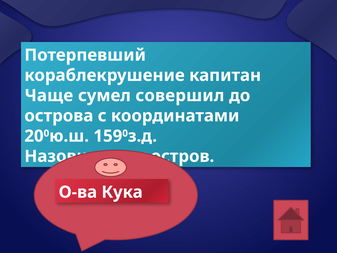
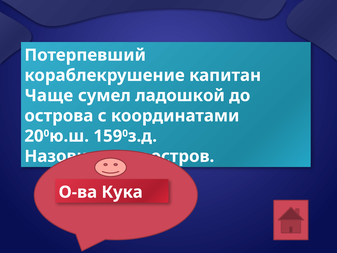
совершил: совершил -> ладошкой
